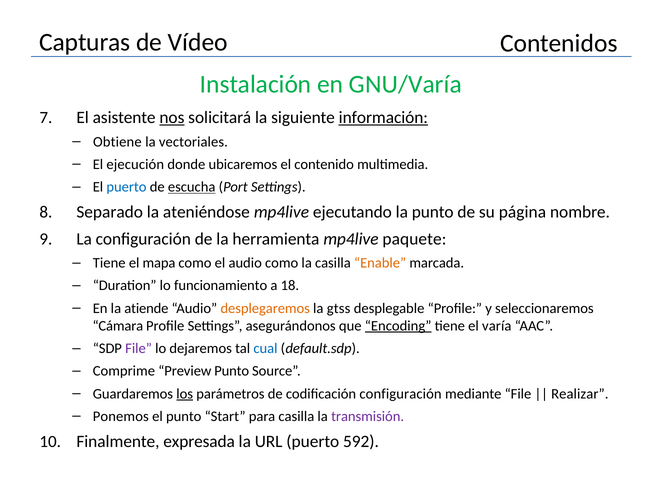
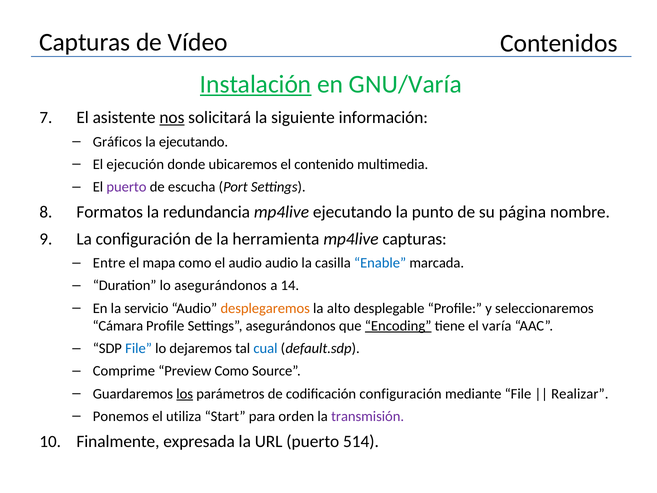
Instalación underline: none -> present
información underline: present -> none
Obtiene: Obtiene -> Gráficos
la vectoriales: vectoriales -> ejecutando
puerto at (126, 187) colour: blue -> purple
escucha underline: present -> none
Separado: Separado -> Formatos
ateniéndose: ateniéndose -> redundancia
mp4live paquete: paquete -> capturas
Tiene at (109, 263): Tiene -> Entre
audio como: como -> audio
Enable colour: orange -> blue
lo funcionamiento: funcionamiento -> asegurándonos
18: 18 -> 14
atiende: atiende -> servicio
gtss: gtss -> alto
File at (139, 348) colour: purple -> blue
Preview Punto: Punto -> Como
el punto: punto -> utiliza
para casilla: casilla -> orden
592: 592 -> 514
